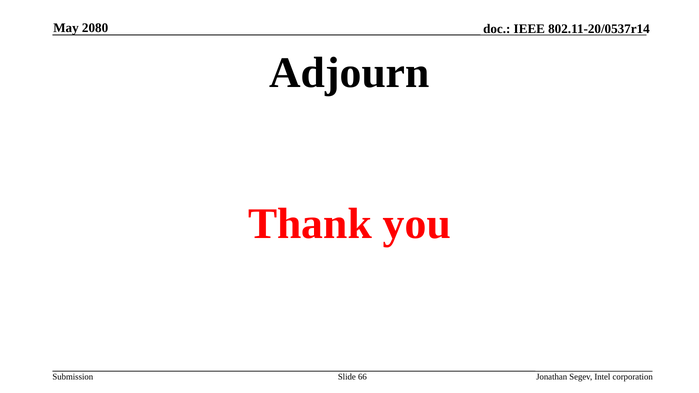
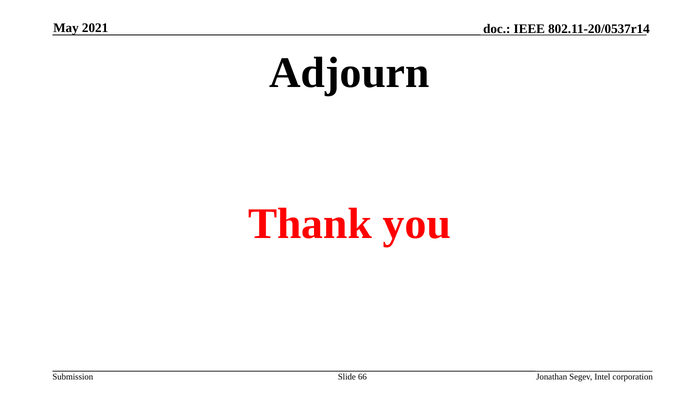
2080: 2080 -> 2021
